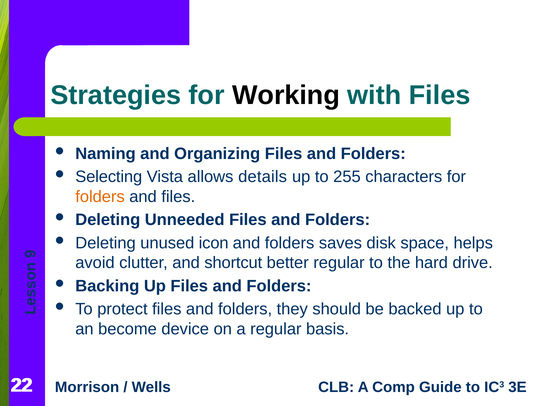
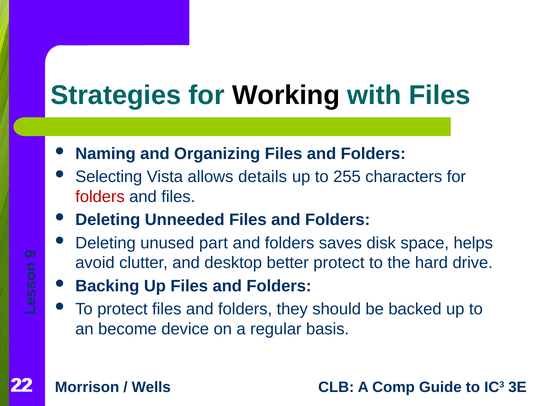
folders at (100, 197) colour: orange -> red
icon: icon -> part
shortcut: shortcut -> desktop
better regular: regular -> protect
